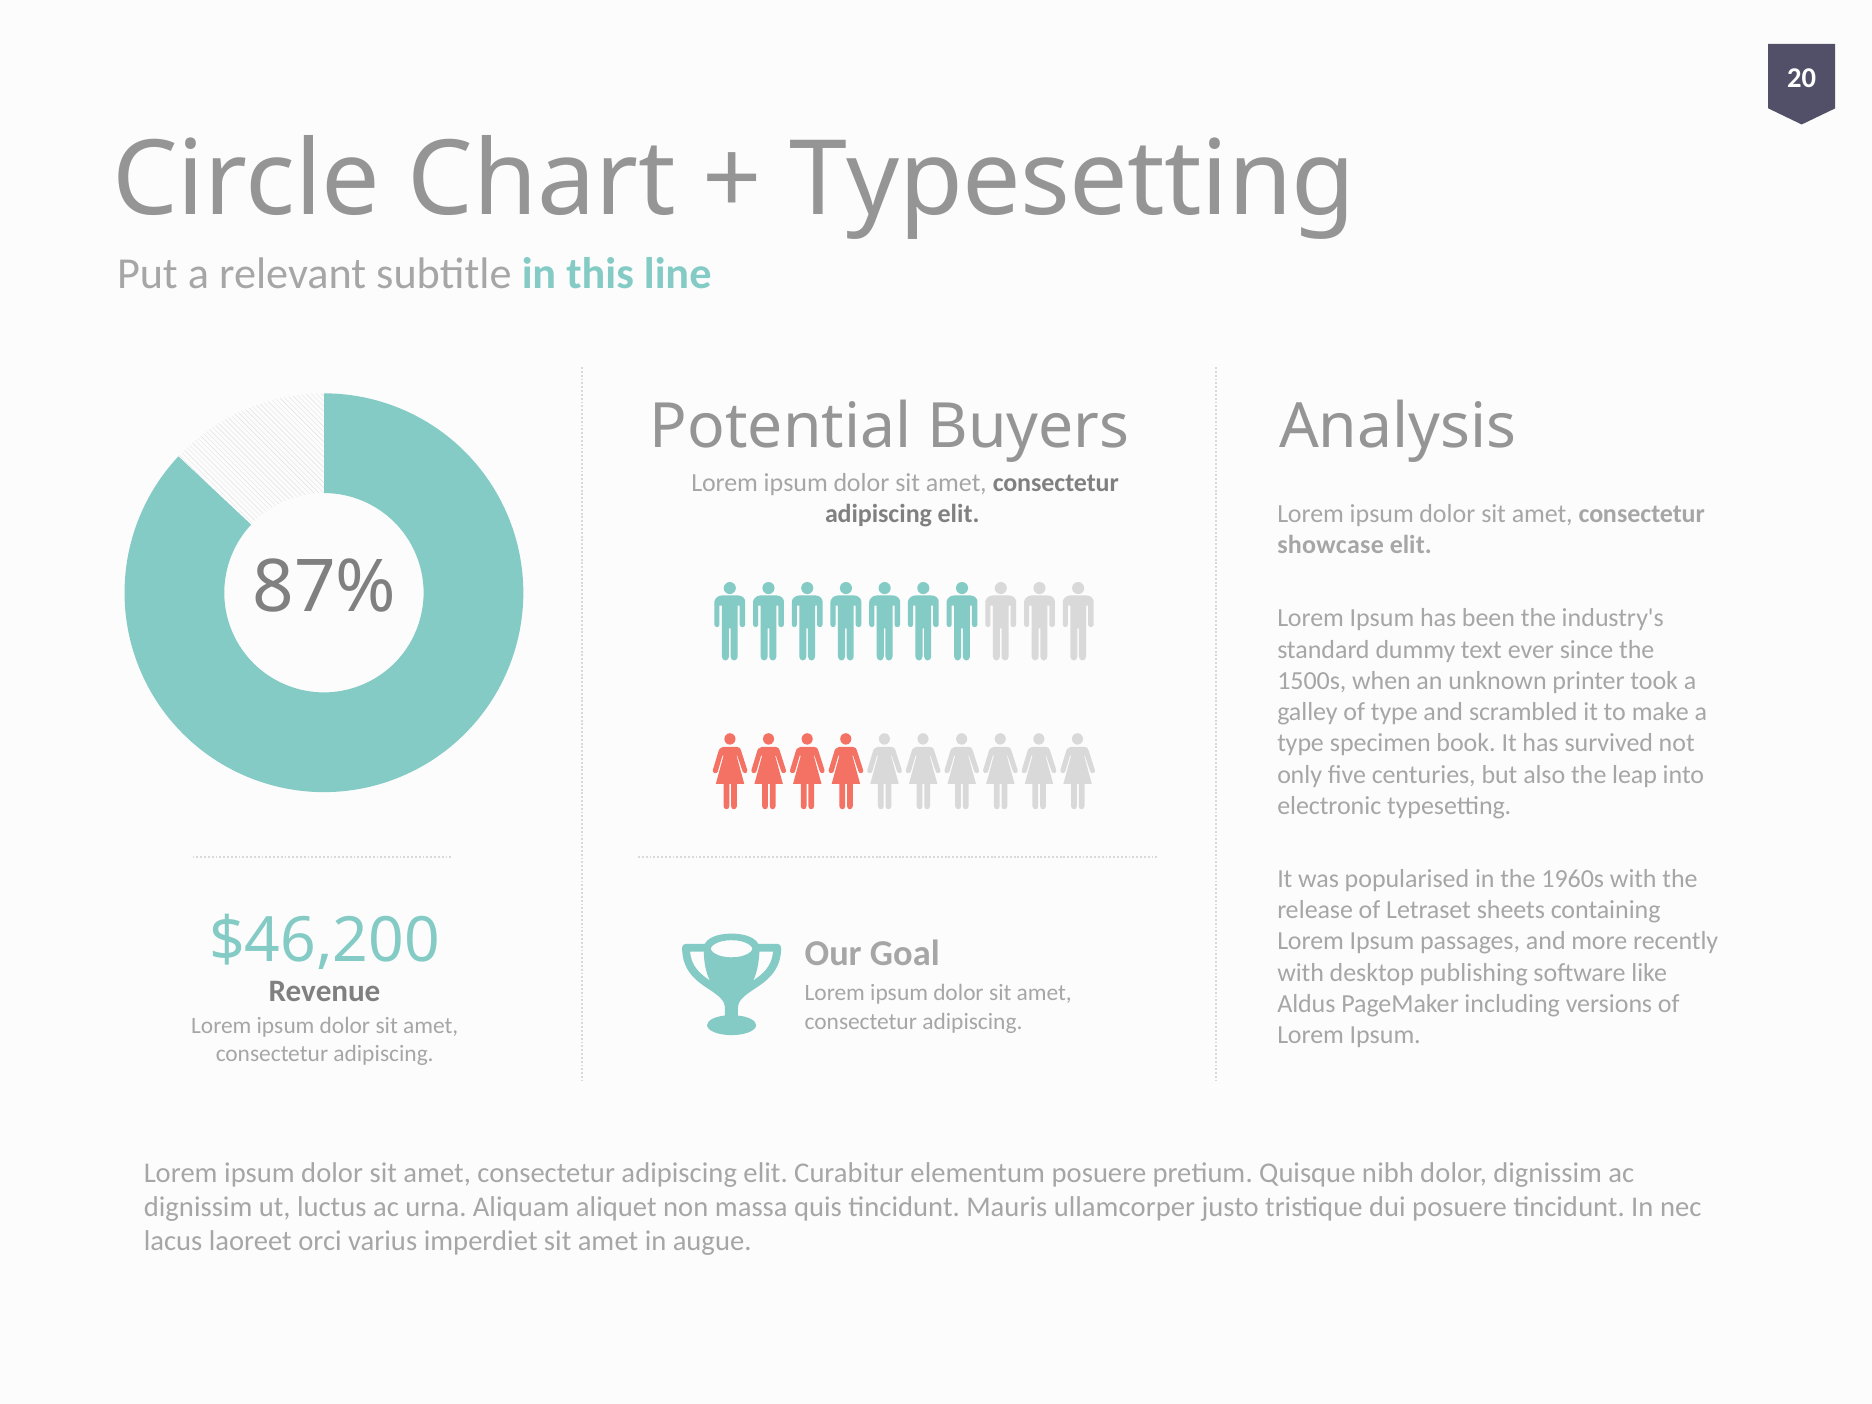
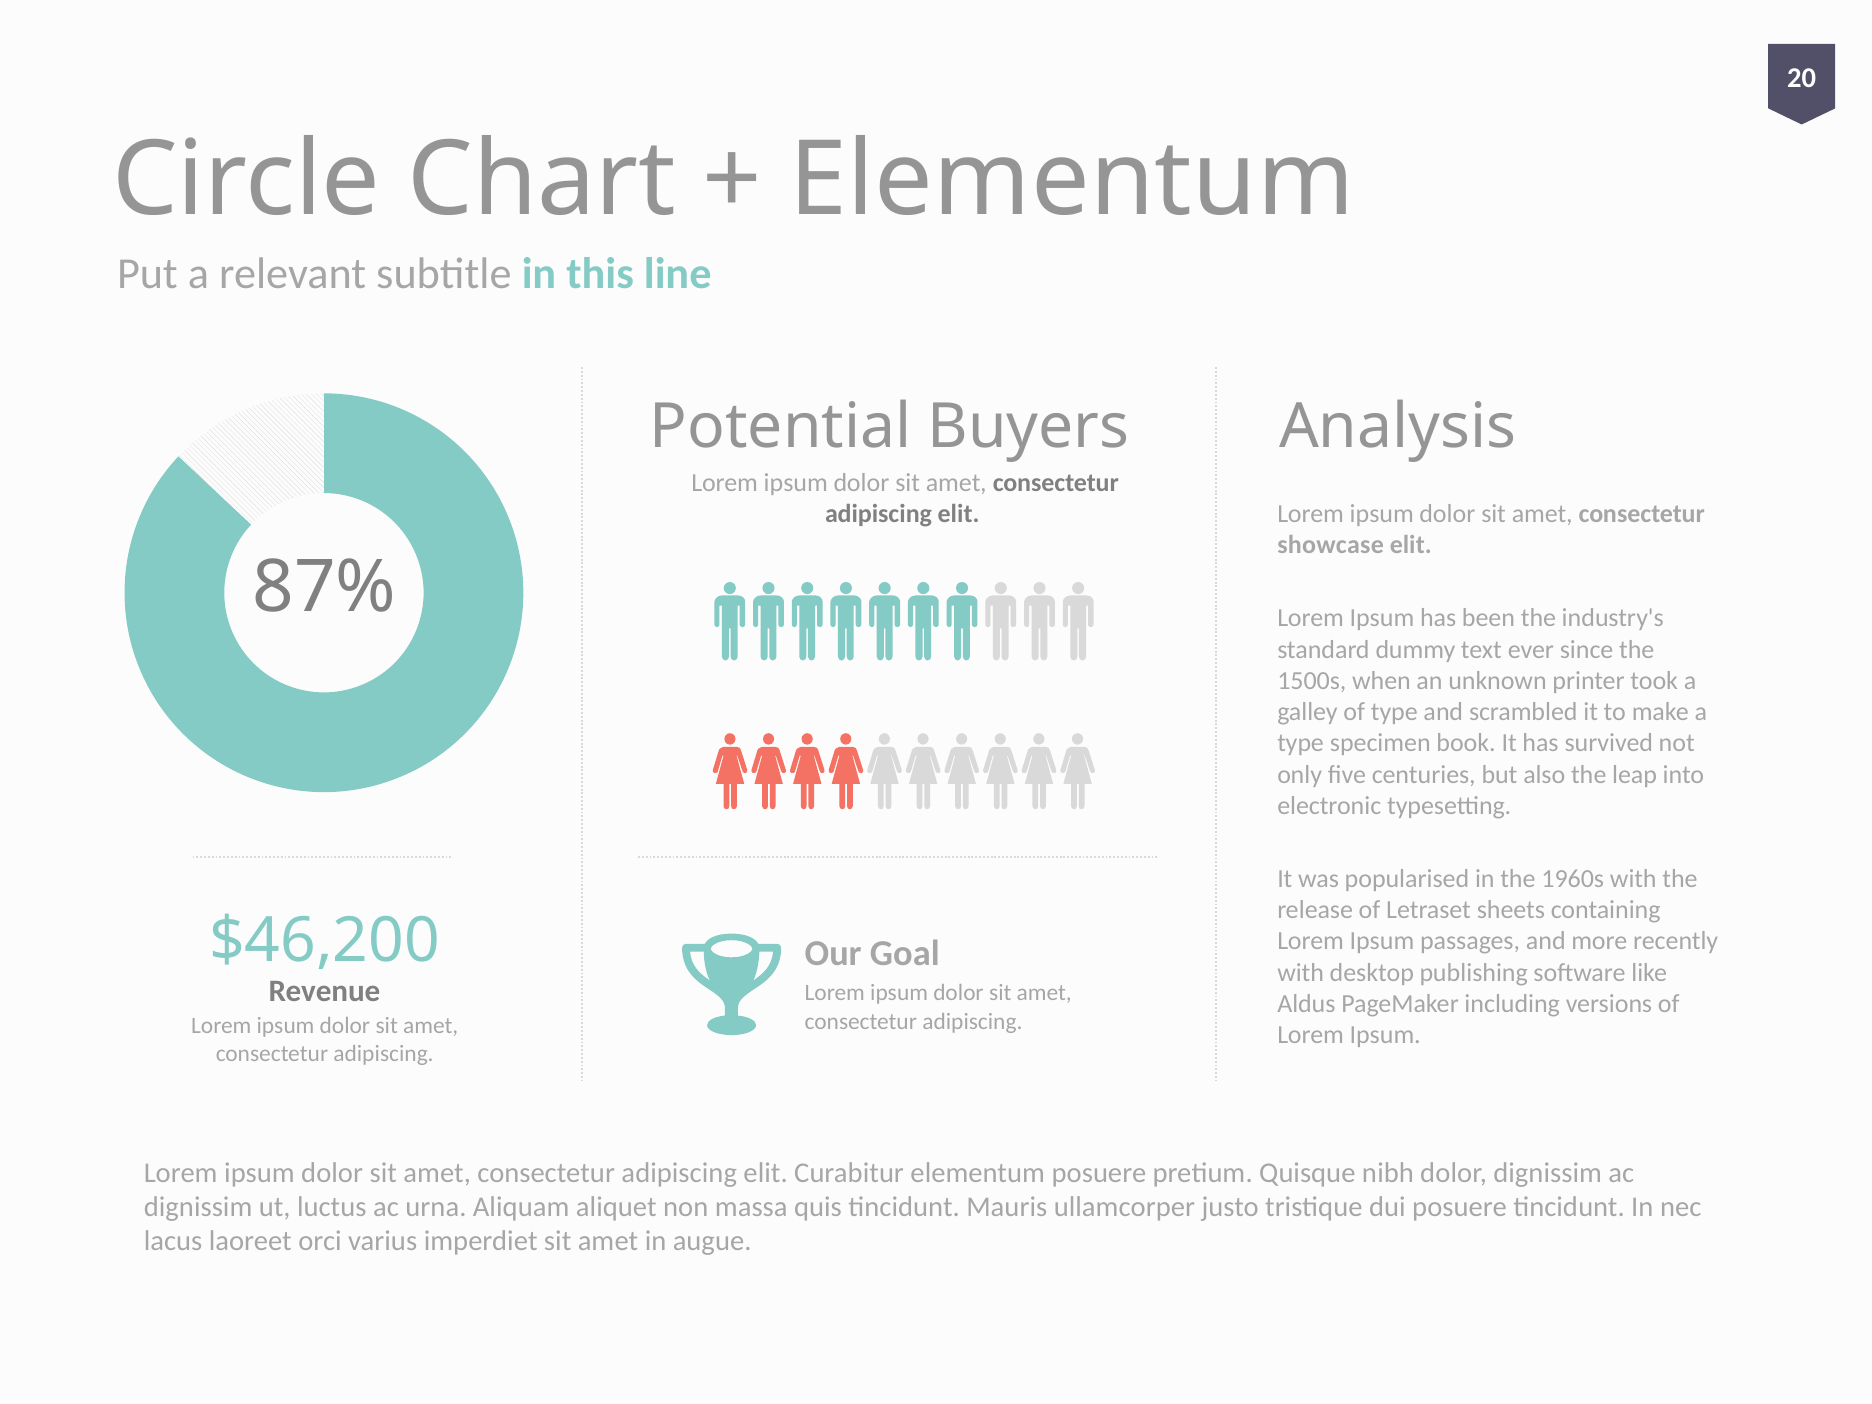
Typesetting at (1073, 180): Typesetting -> Elementum
